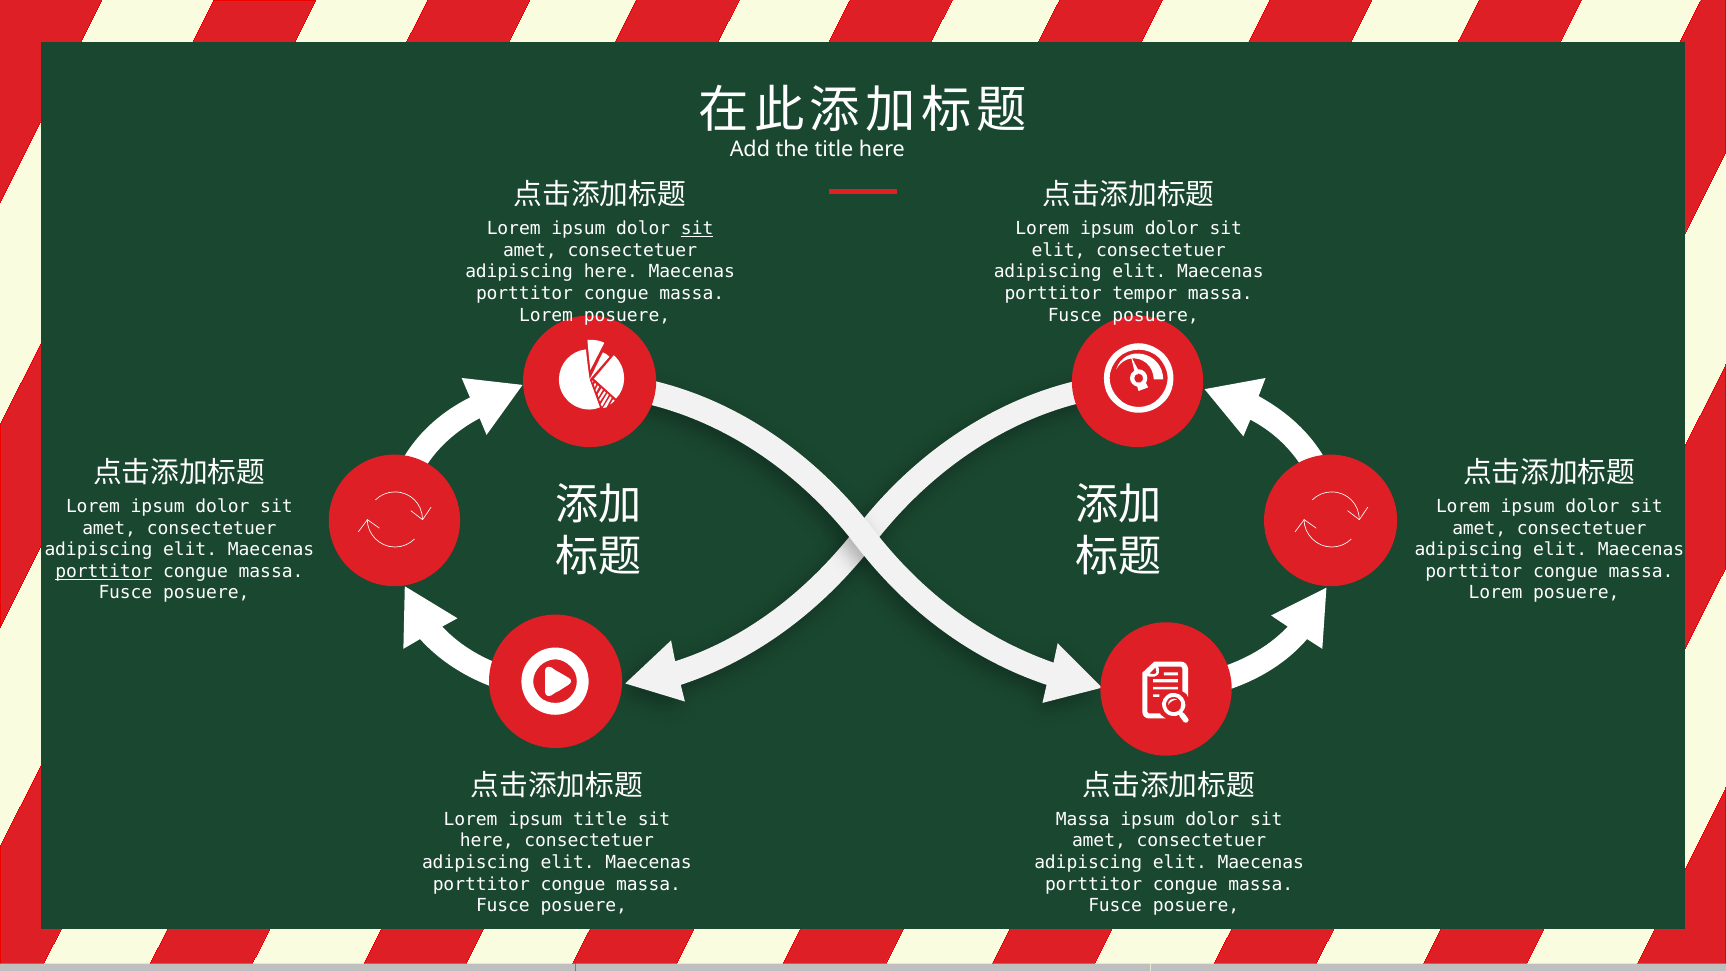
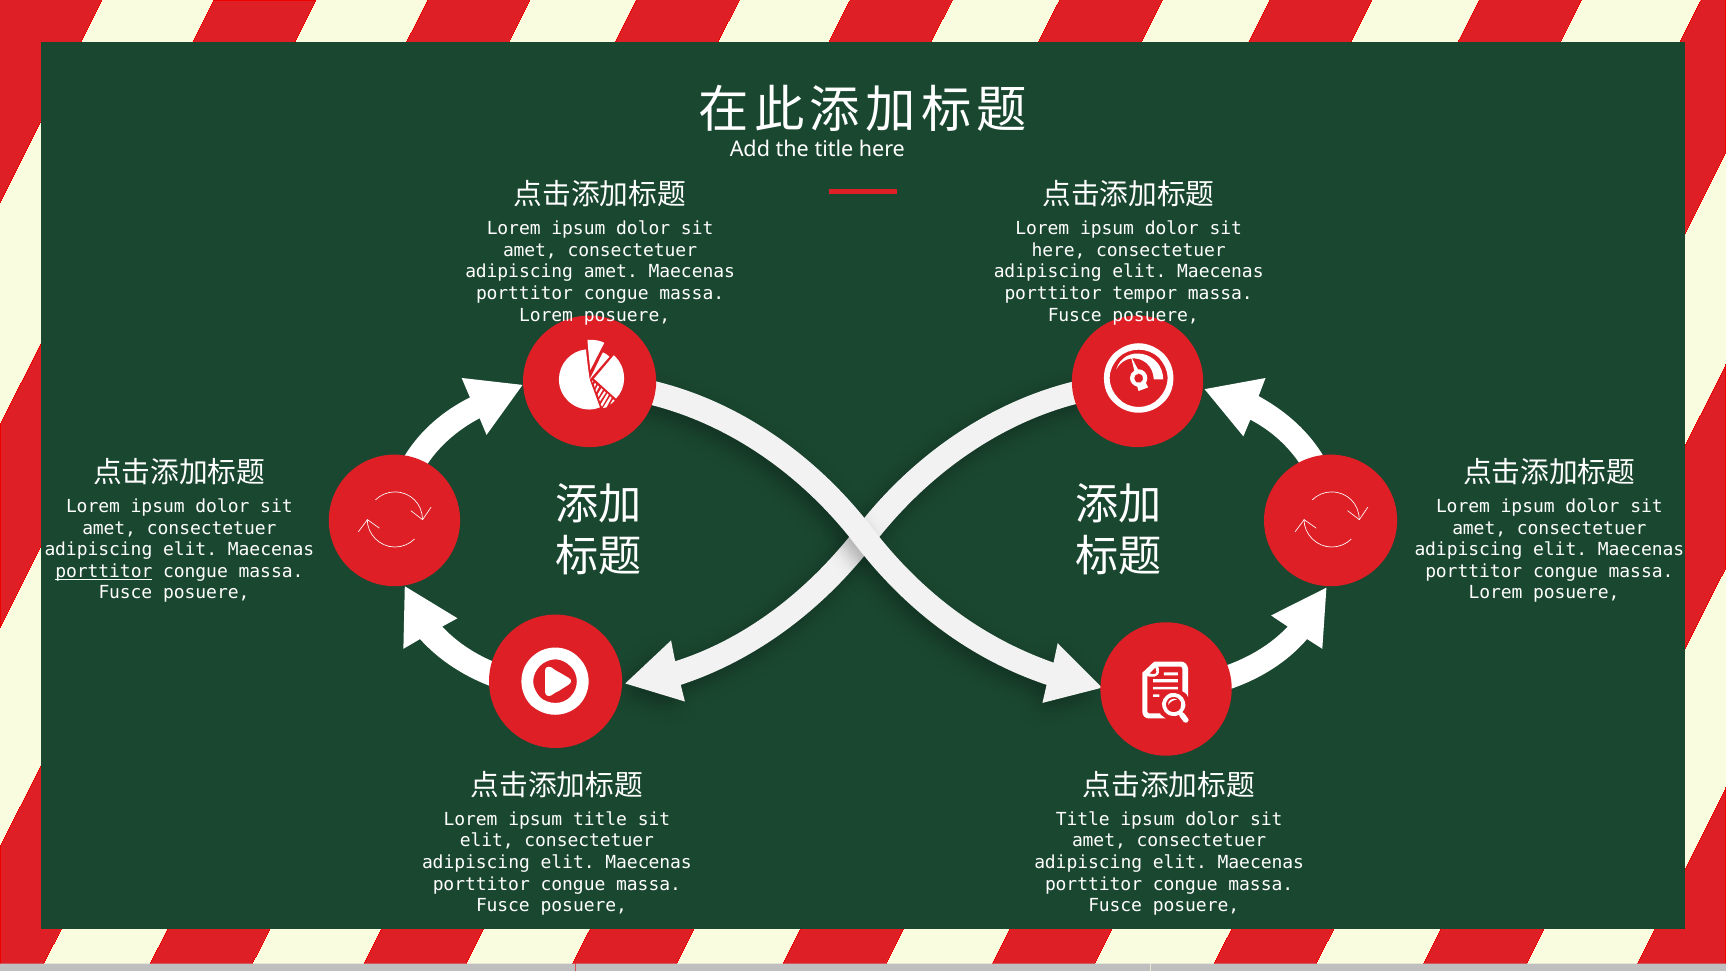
sit at (697, 229) underline: present -> none
elit at (1059, 250): elit -> here
adipiscing here: here -> amet
Massa at (1083, 819): Massa -> Title
here at (487, 841): here -> elit
